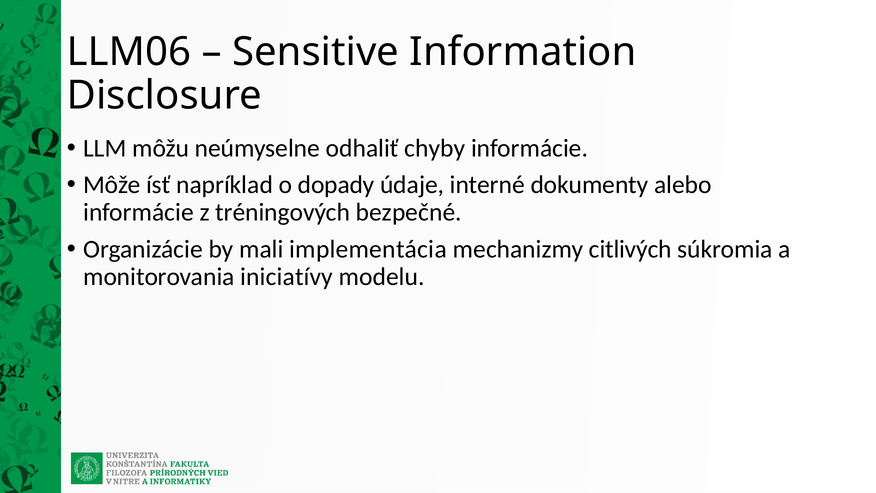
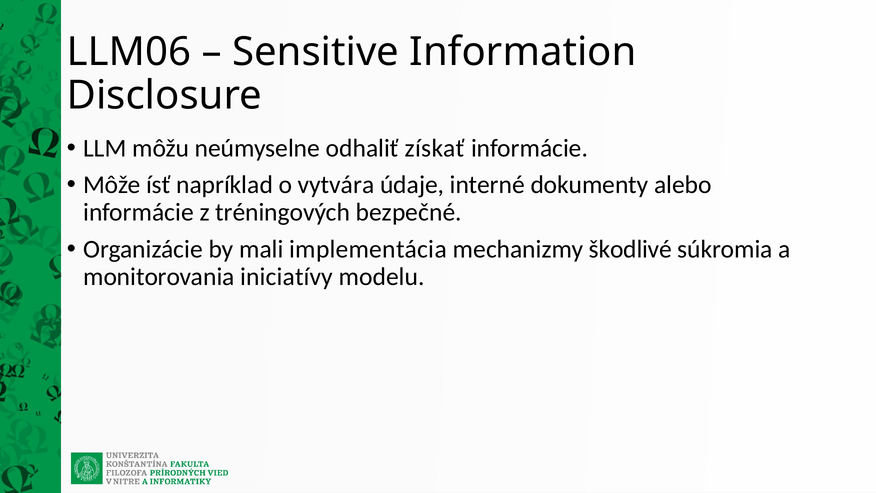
chyby: chyby -> získať
dopady: dopady -> vytvára
citlivých: citlivých -> škodlivé
